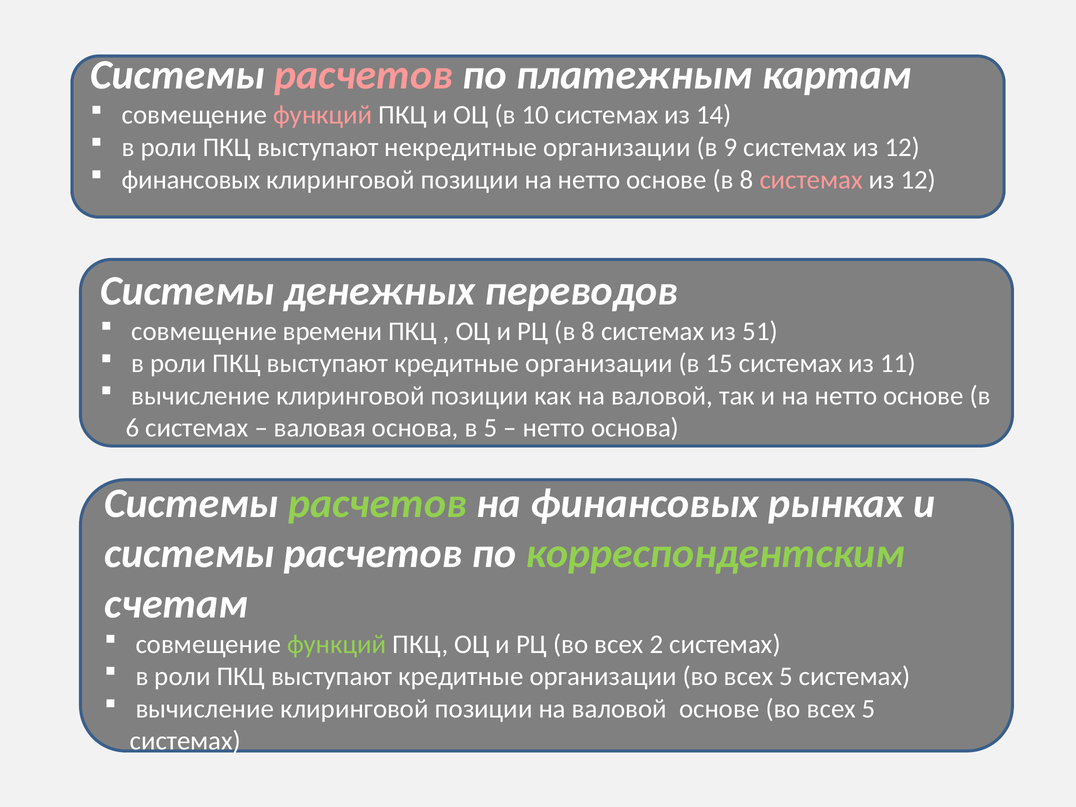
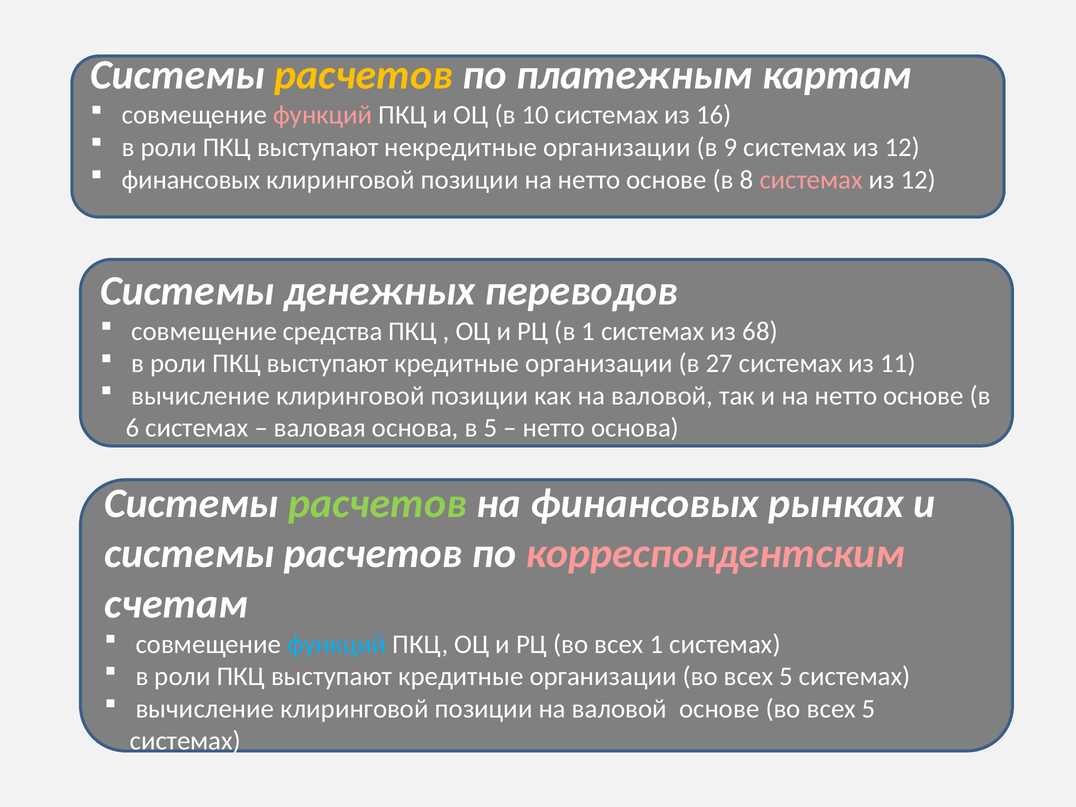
расчетов at (364, 75) colour: pink -> yellow
14: 14 -> 16
времени: времени -> средства
РЦ в 8: 8 -> 1
51: 51 -> 68
15: 15 -> 27
корреспондентским colour: light green -> pink
функций at (337, 644) colour: light green -> light blue
всех 2: 2 -> 1
